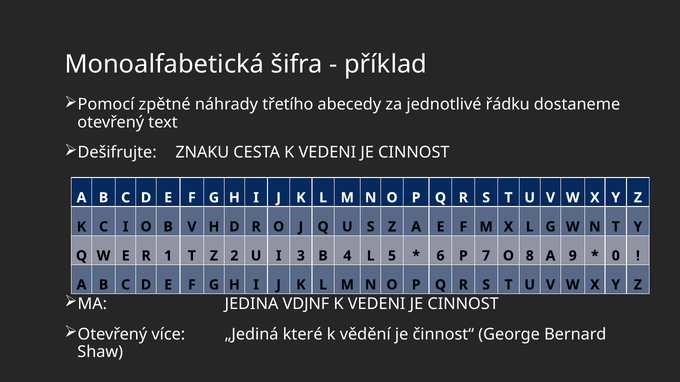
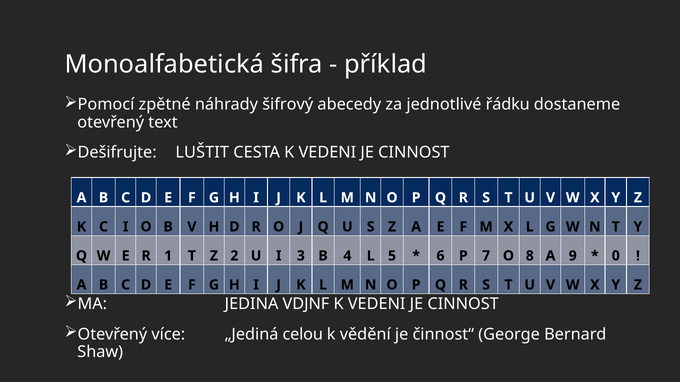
třetího: třetího -> šifrový
ZNAKU: ZNAKU -> LUŠTIT
které: které -> celou
